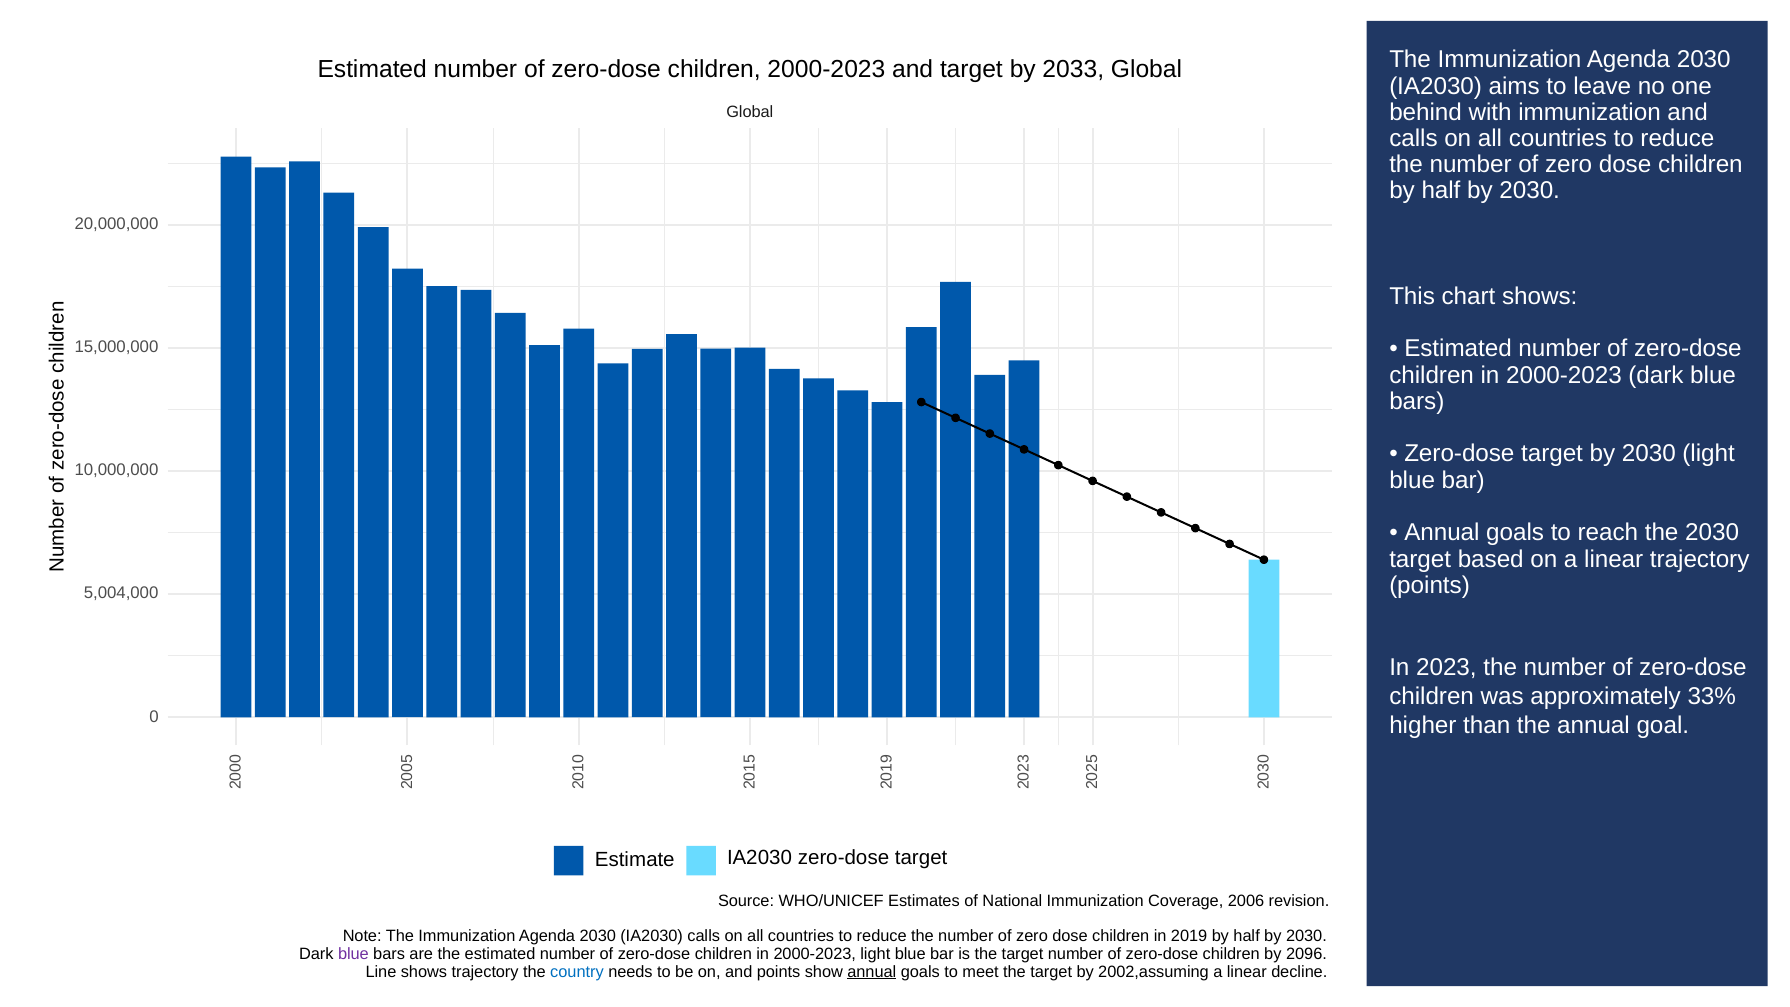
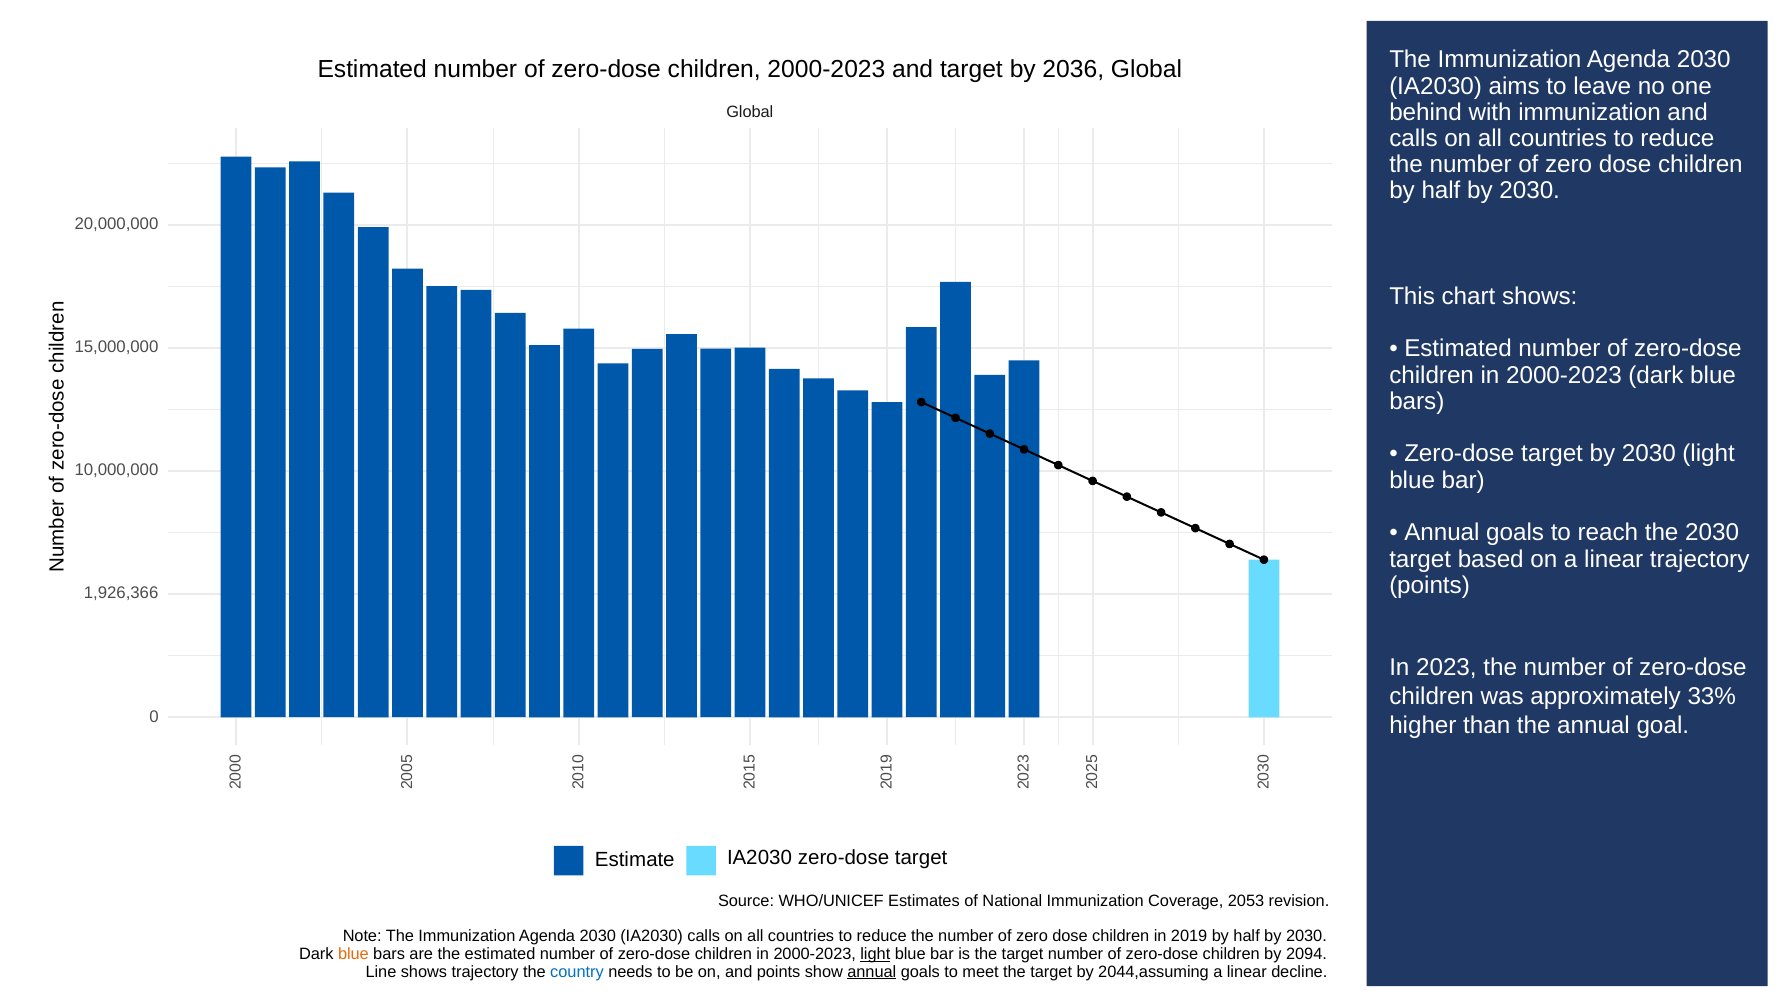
2033: 2033 -> 2036
5,004,000: 5,004,000 -> 1,926,366
2006: 2006 -> 2053
blue at (353, 954) colour: purple -> orange
light at (875, 954) underline: none -> present
2096: 2096 -> 2094
2002,assuming: 2002,assuming -> 2044,assuming
